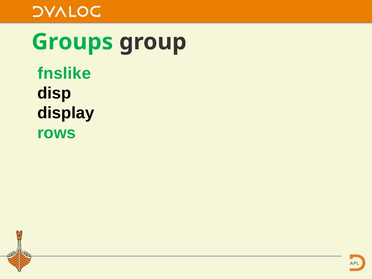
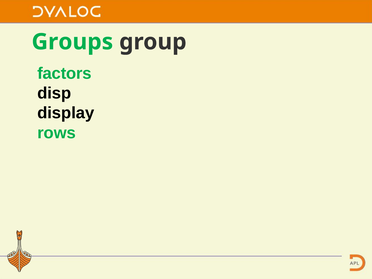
fnslike: fnslike -> factors
